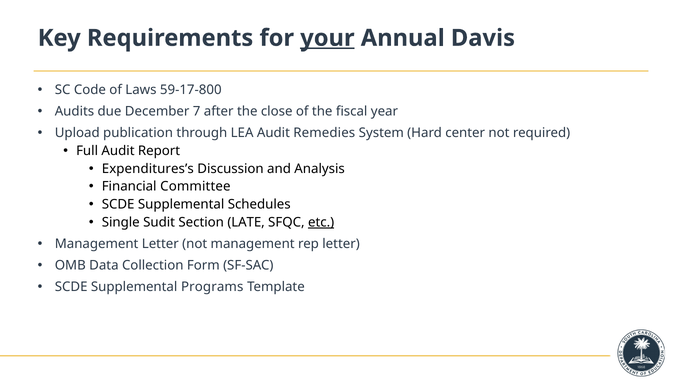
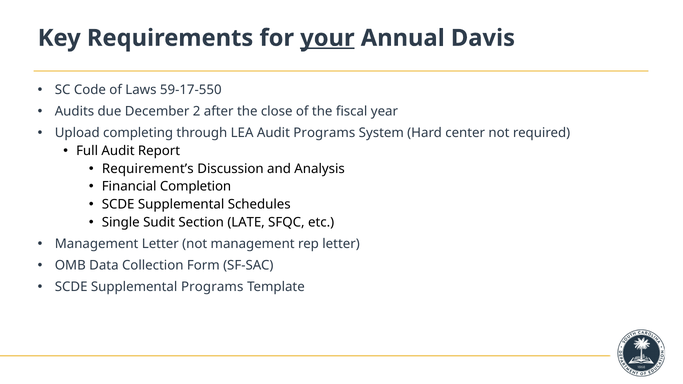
59-17-800: 59-17-800 -> 59-17-550
7: 7 -> 2
publication: publication -> completing
Audit Remedies: Remedies -> Programs
Expenditures’s: Expenditures’s -> Requirement’s
Committee: Committee -> Completion
etc underline: present -> none
